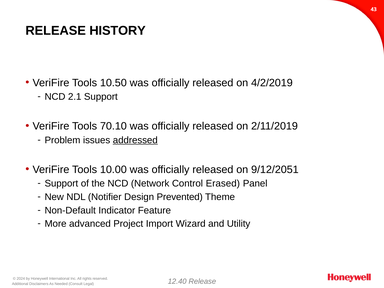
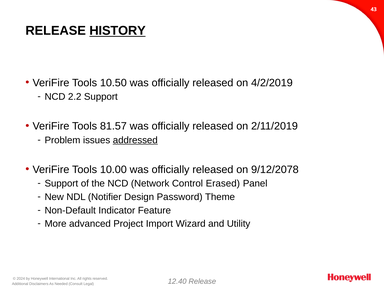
HISTORY underline: none -> present
2.1: 2.1 -> 2.2
70.10: 70.10 -> 81.57
9/12/2051: 9/12/2051 -> 9/12/2078
Prevented: Prevented -> Password
